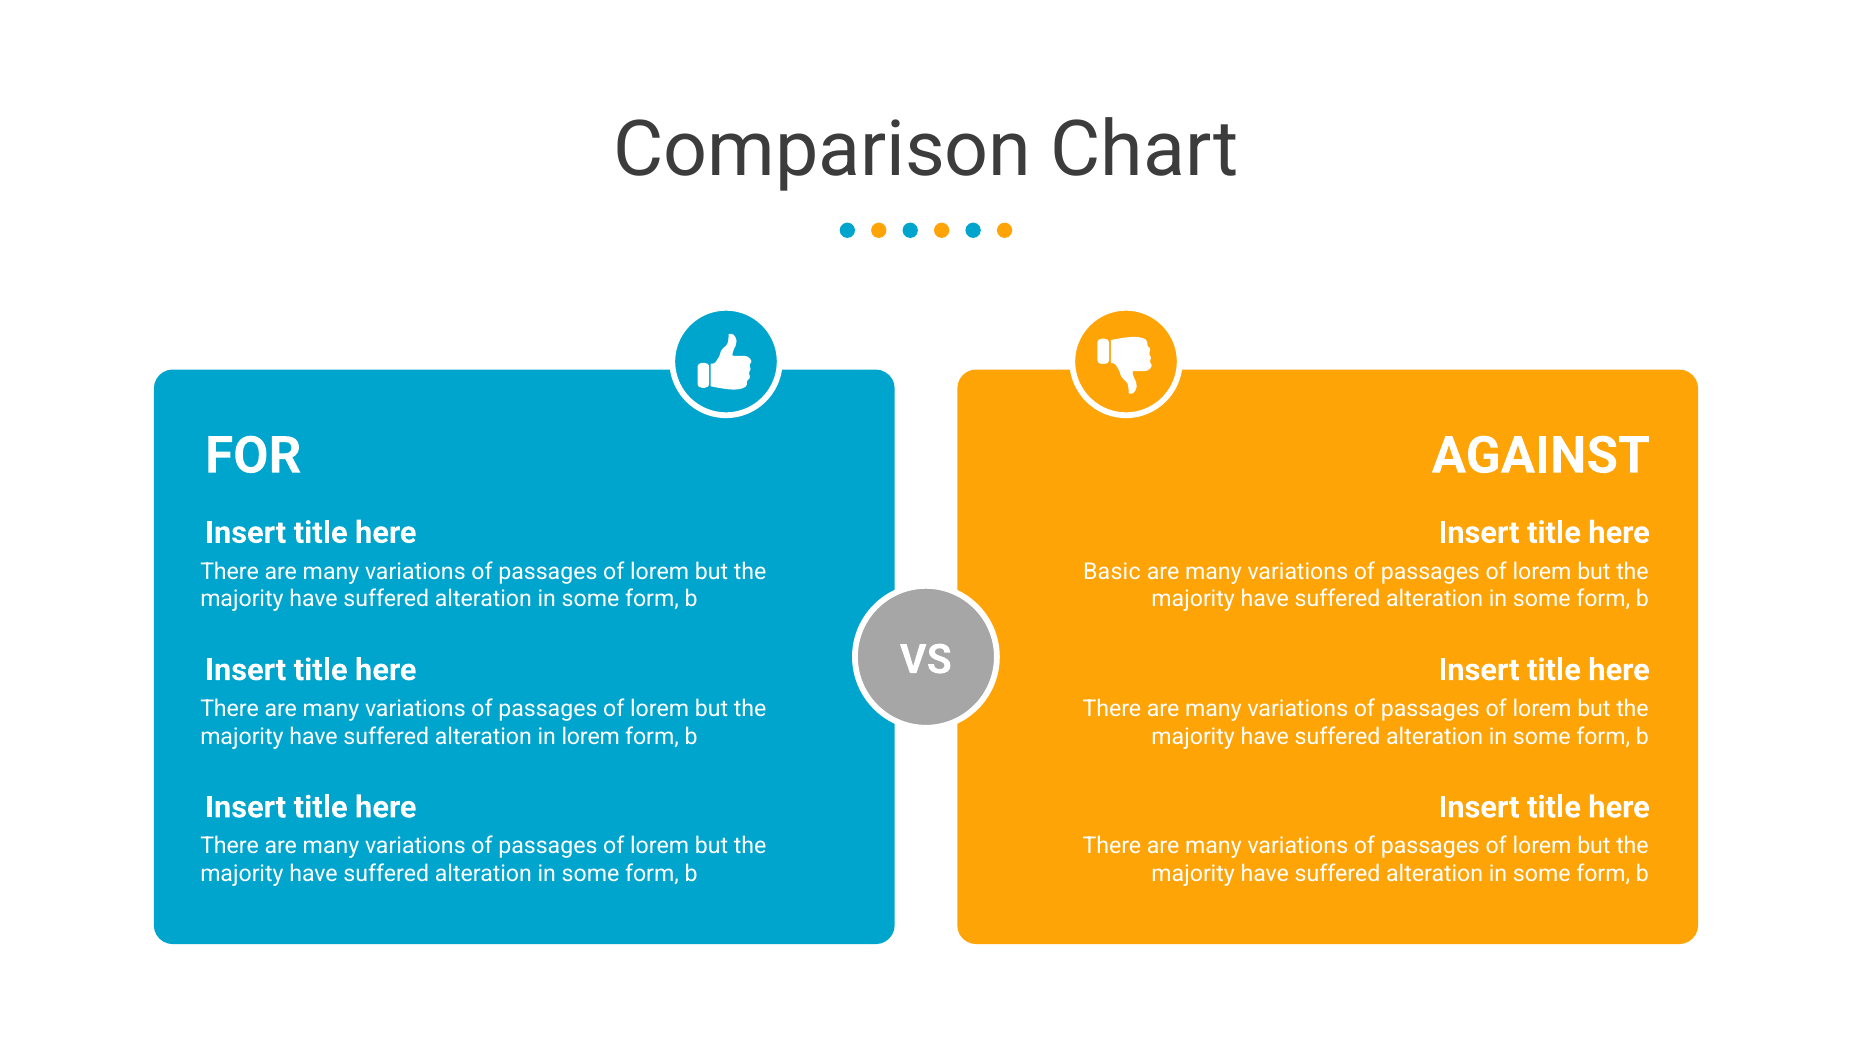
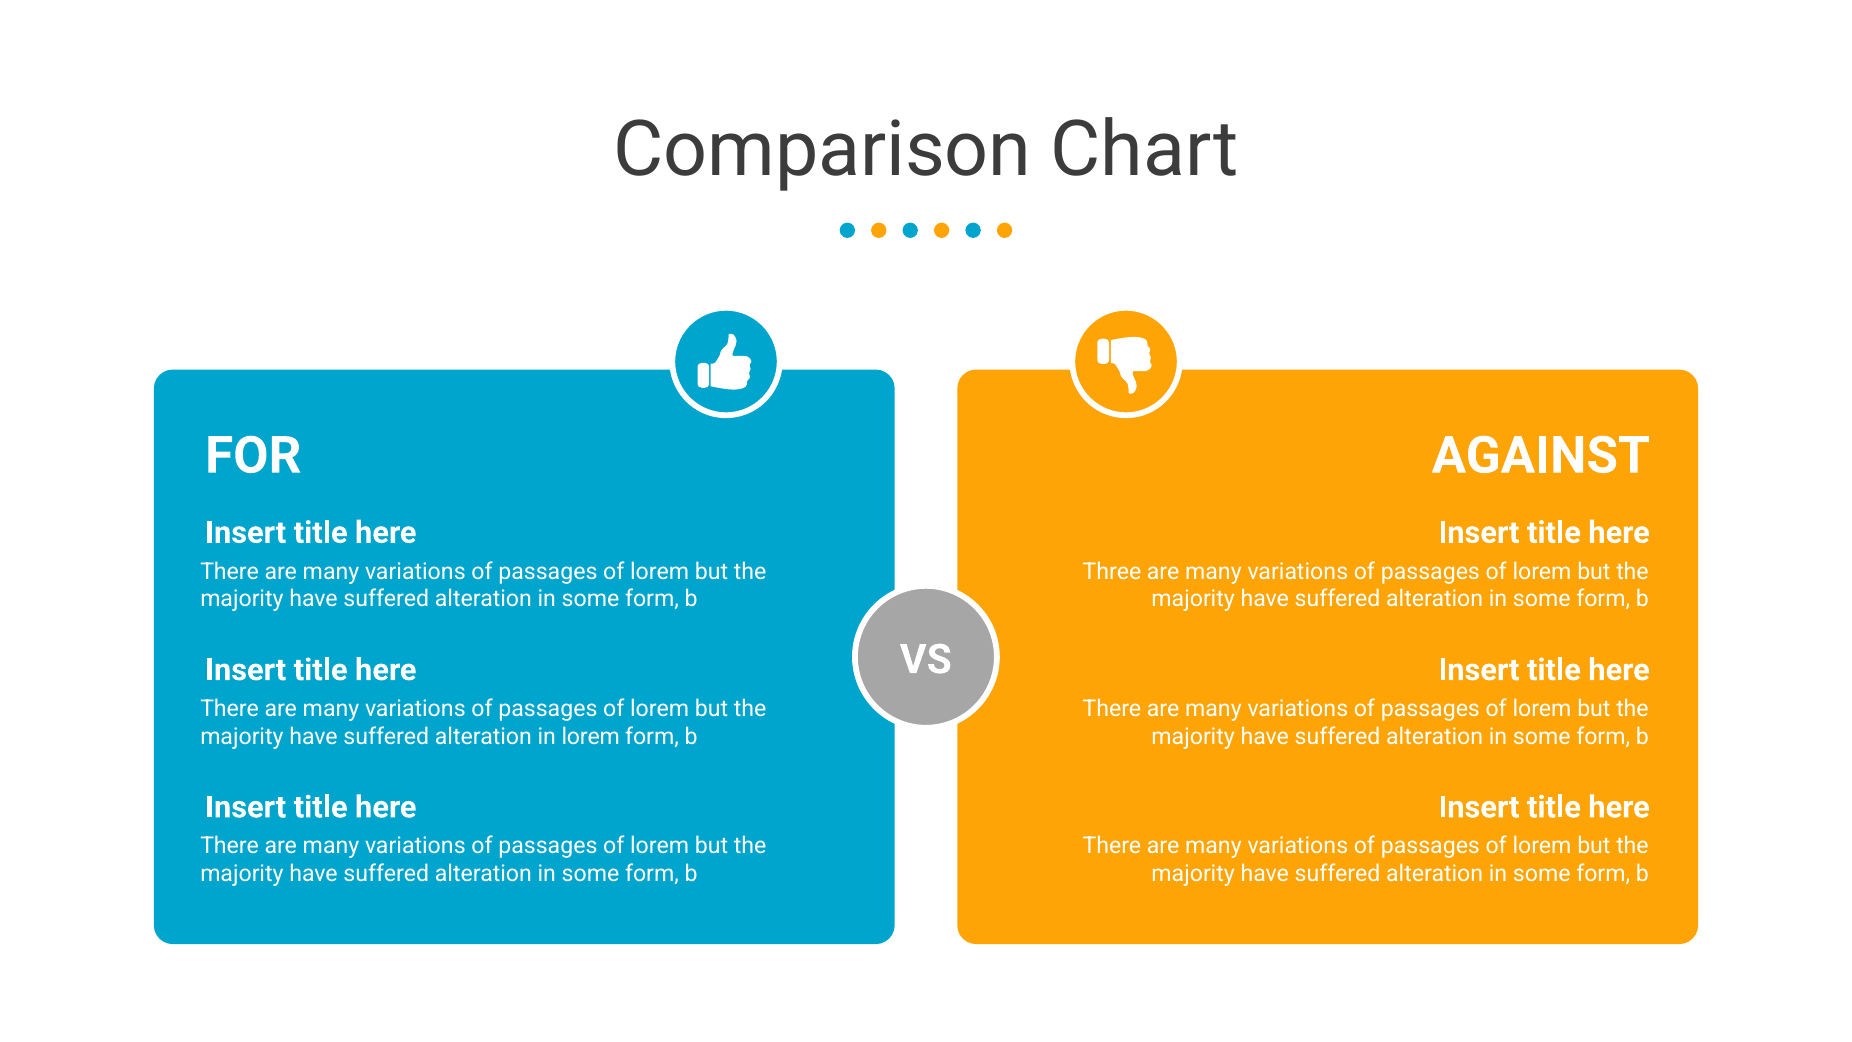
Basic: Basic -> Three
